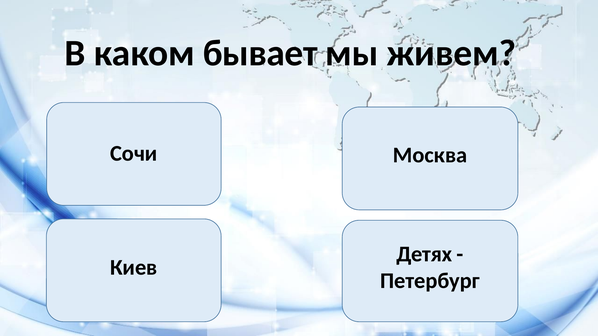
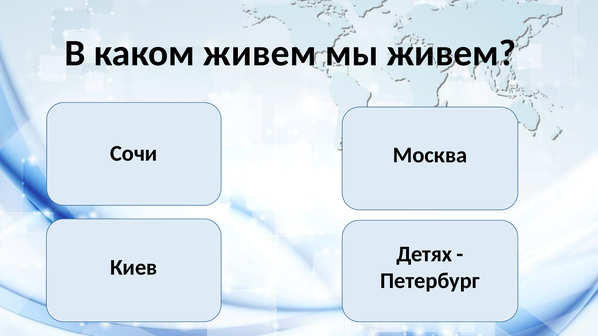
каком бывает: бывает -> живем
